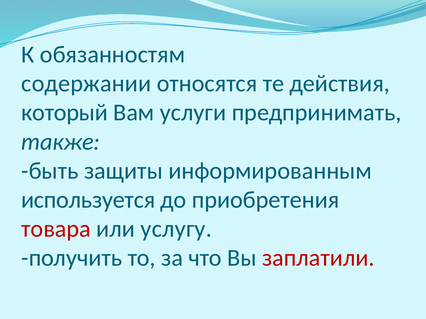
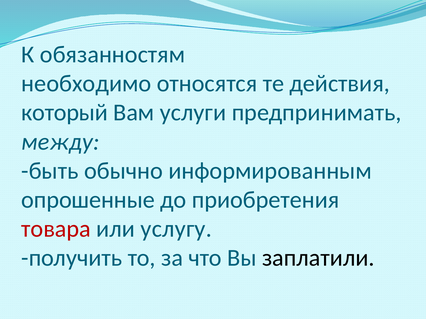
содержании: содержании -> необходимо
также: также -> между
защиты: защиты -> обычно
используется: используется -> опрошенные
заплатили colour: red -> black
